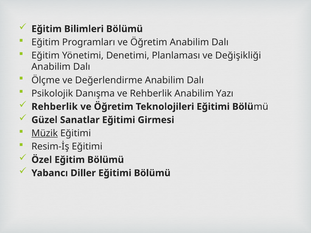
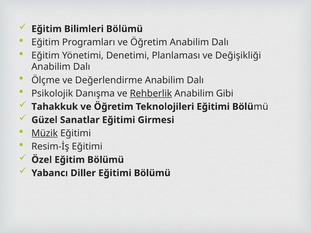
Rehberlik at (151, 94) underline: none -> present
Yazı: Yazı -> Gibi
Rehberlik at (55, 107): Rehberlik -> Tahakkuk
